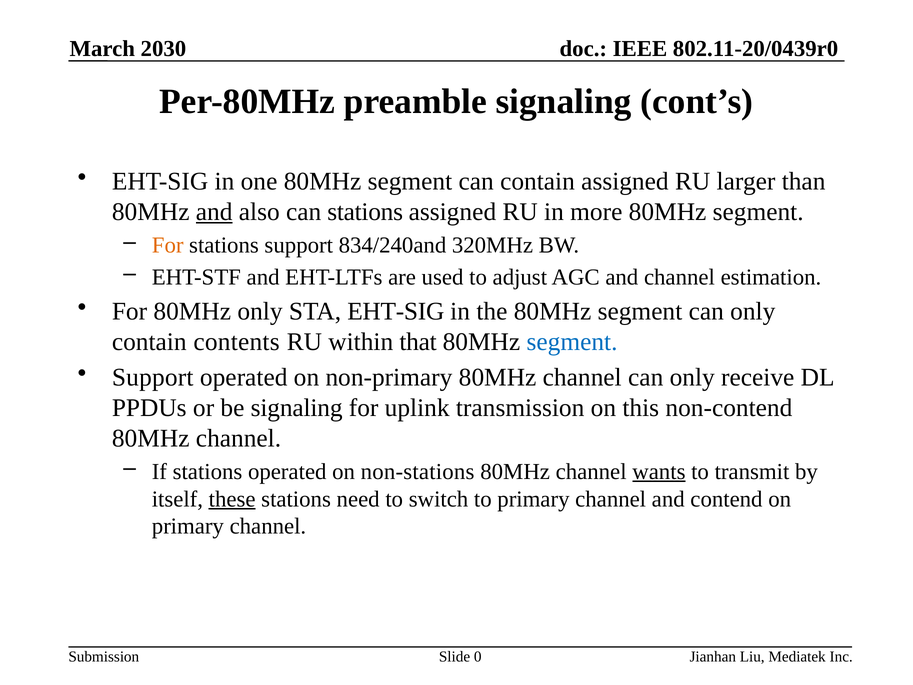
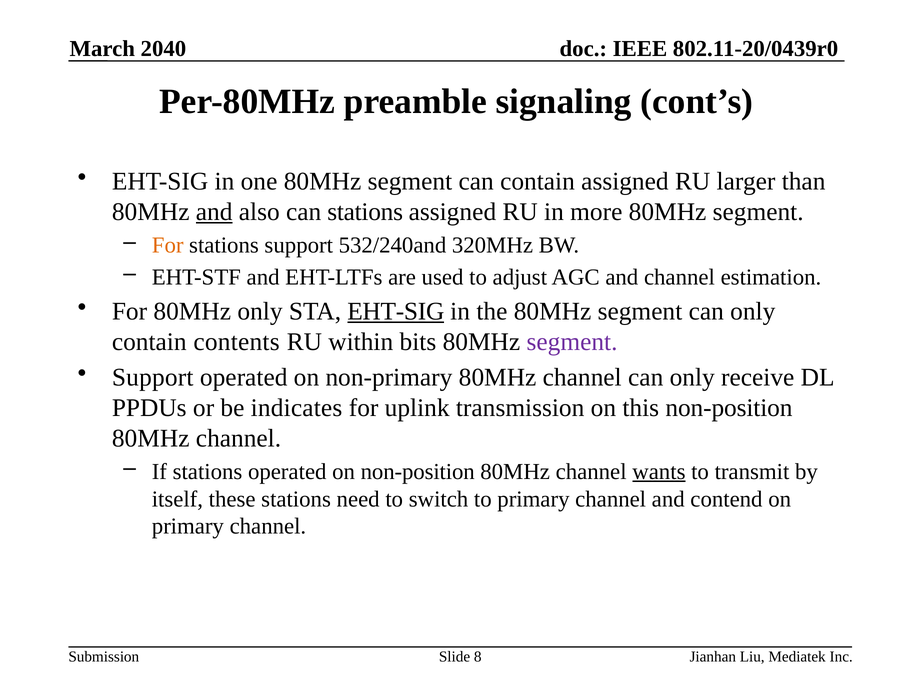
2030: 2030 -> 2040
834/240and: 834/240and -> 532/240and
EHT-SIG at (396, 311) underline: none -> present
that: that -> bits
segment at (572, 342) colour: blue -> purple
be signaling: signaling -> indicates
this non-contend: non-contend -> non-position
on non-stations: non-stations -> non-position
these underline: present -> none
0: 0 -> 8
